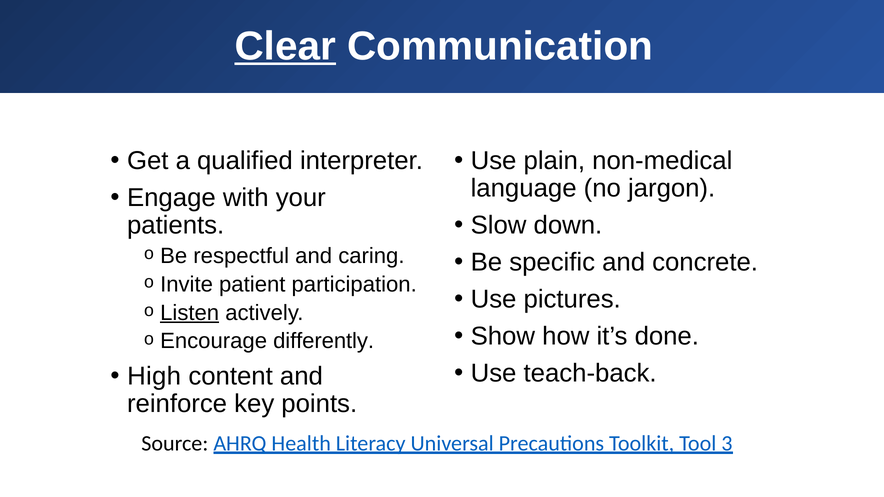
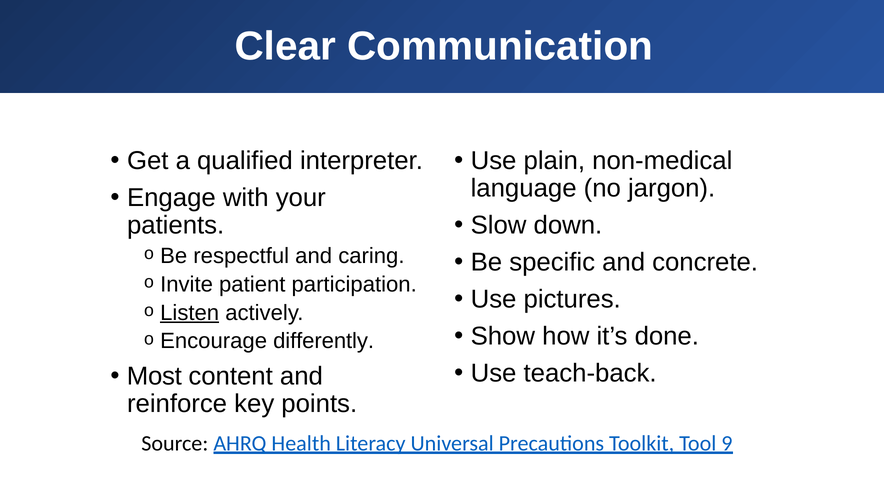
Clear underline: present -> none
High: High -> Most
3: 3 -> 9
